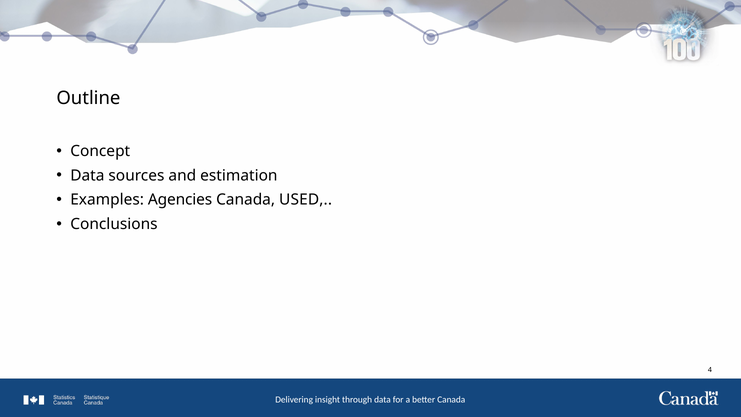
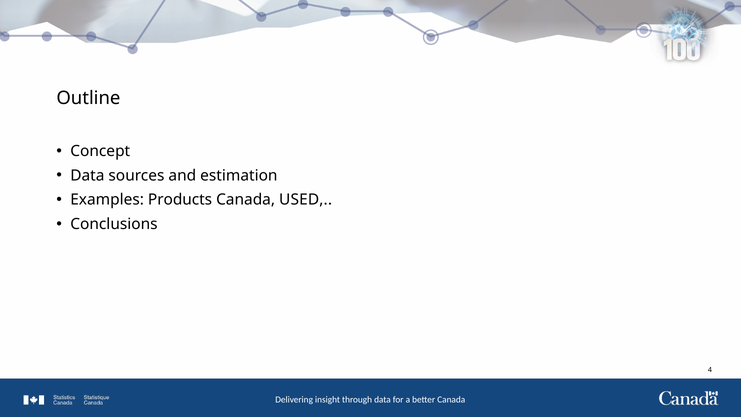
Agencies: Agencies -> Products
